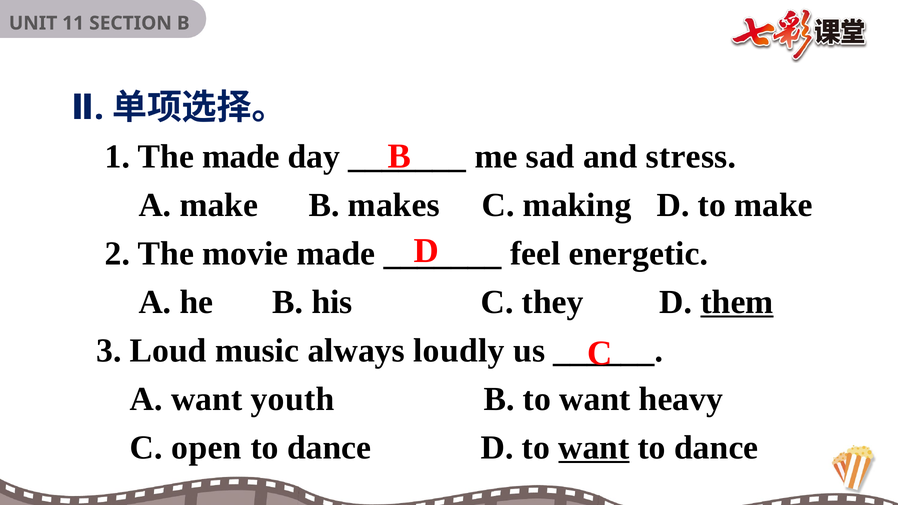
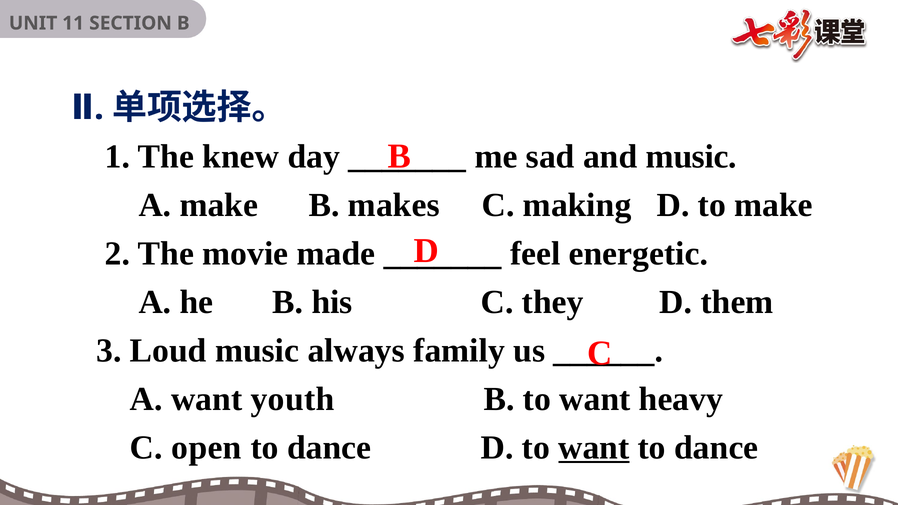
The made: made -> knew
and stress: stress -> music
them underline: present -> none
loudly: loudly -> family
